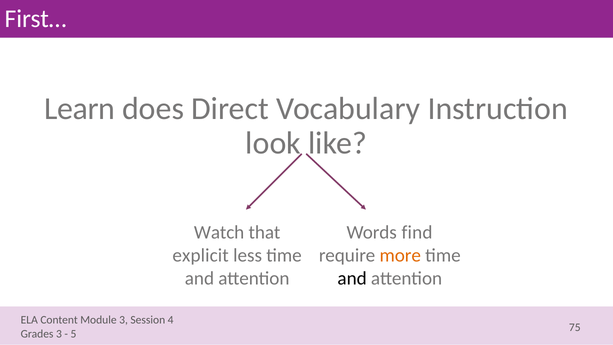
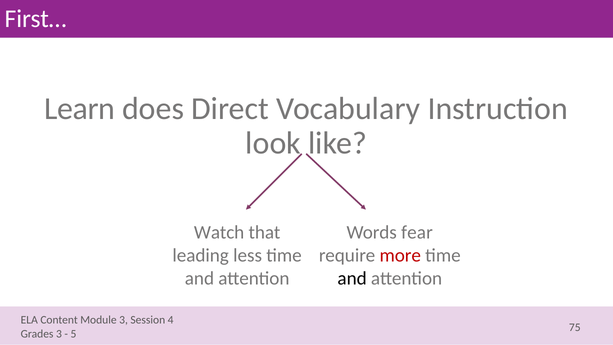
find: find -> fear
explicit: explicit -> leading
more colour: orange -> red
